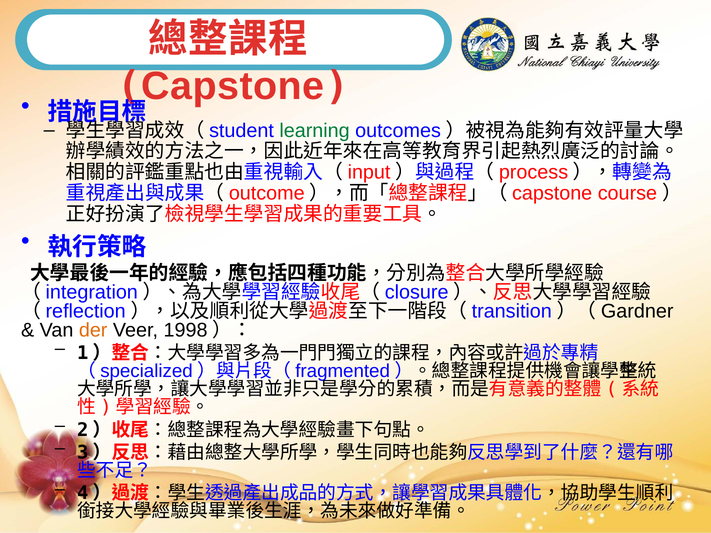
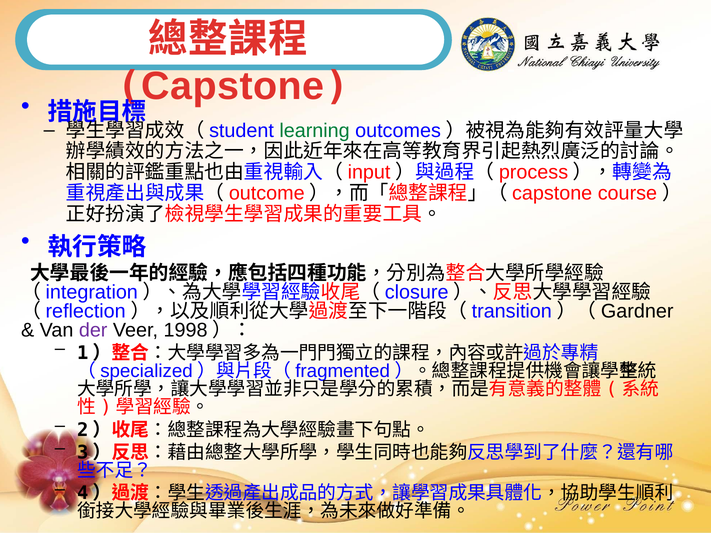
der colour: orange -> purple
